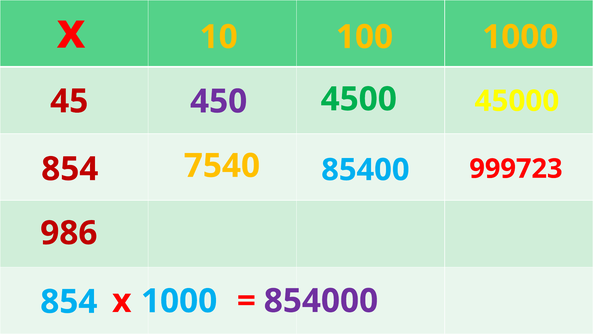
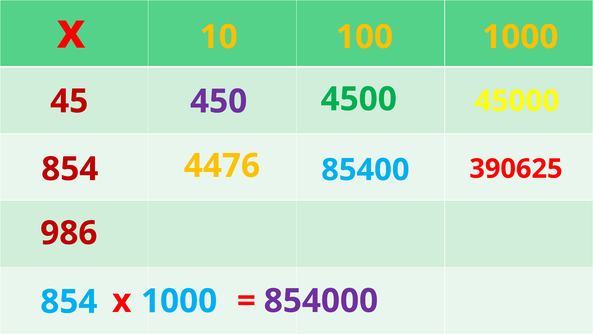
7540: 7540 -> 4476
999723: 999723 -> 390625
